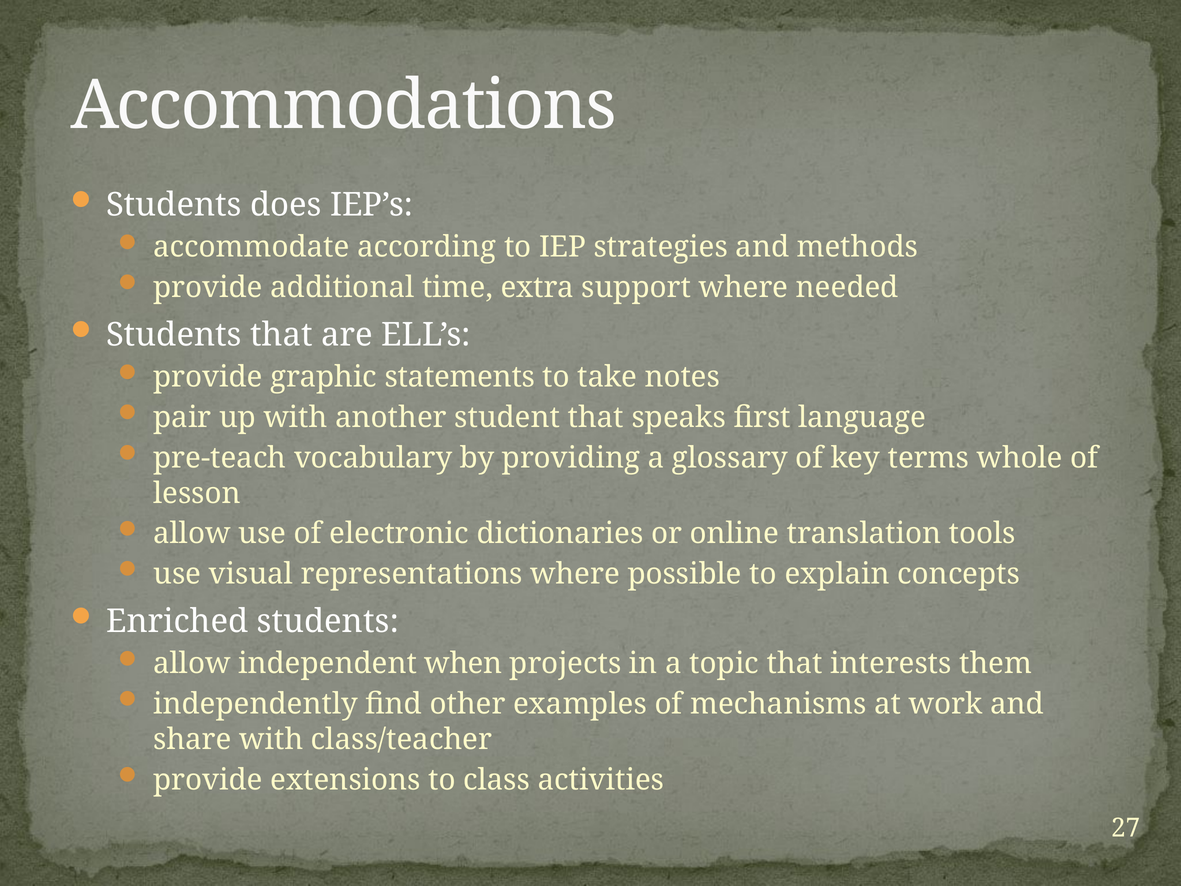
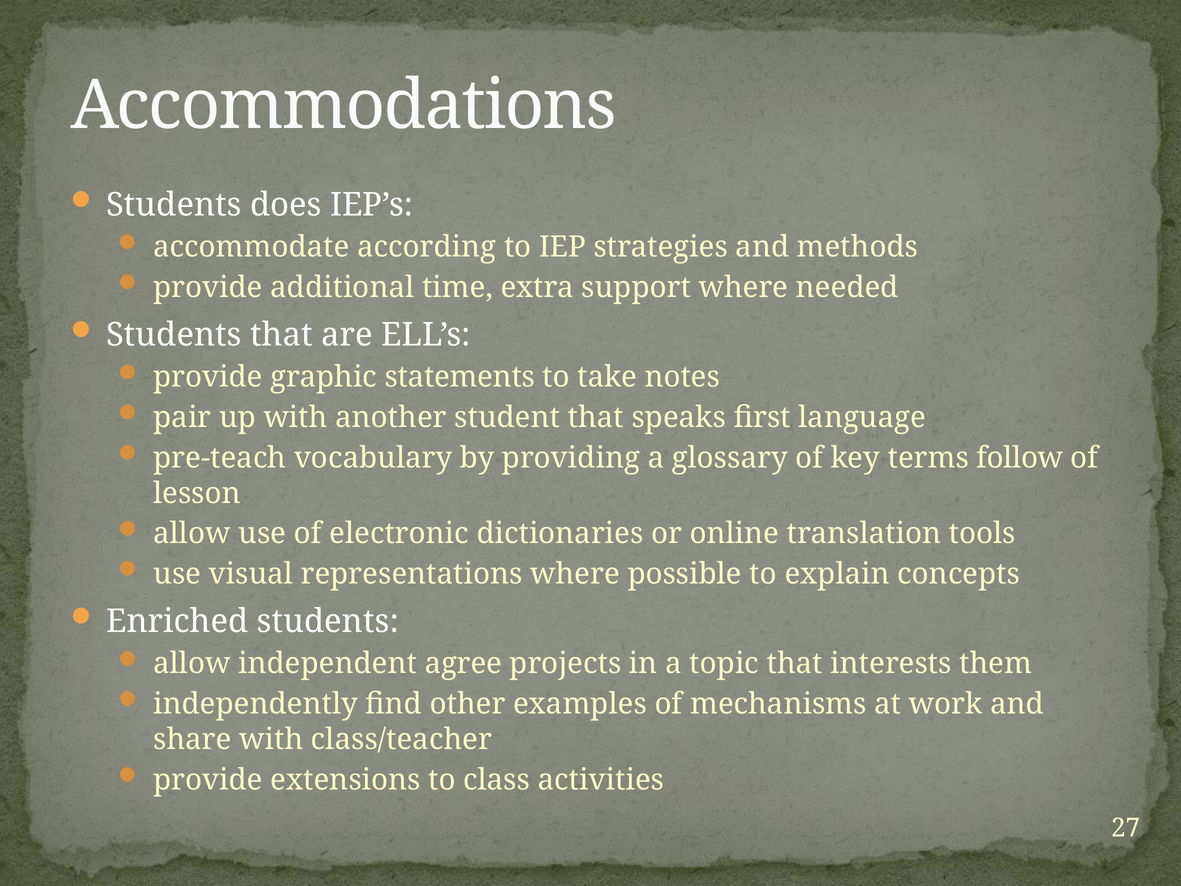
whole: whole -> follow
when: when -> agree
